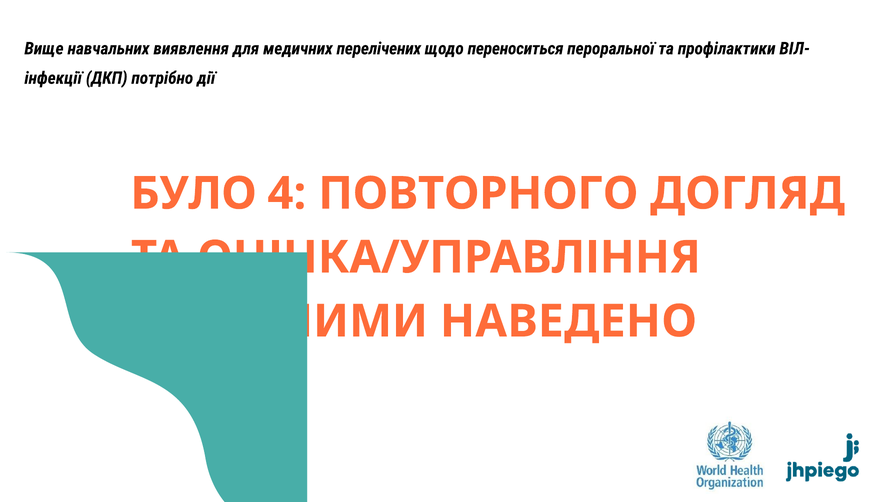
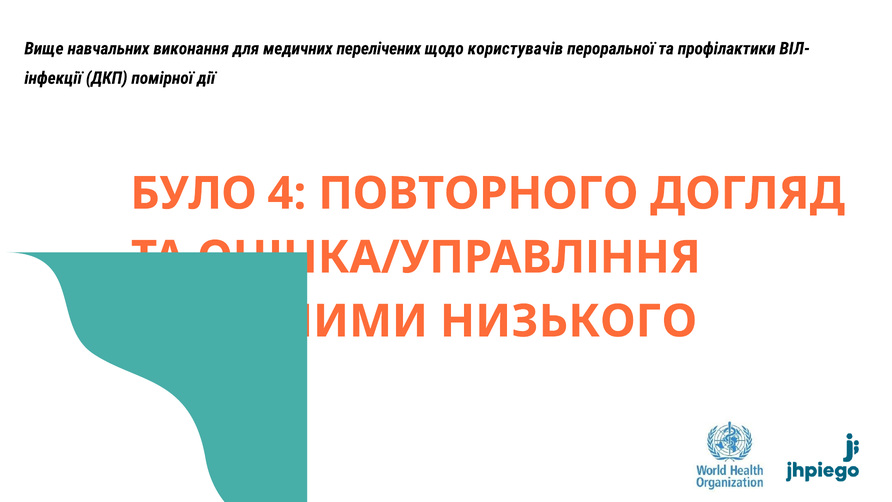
виявлення: виявлення -> виконання
переноситься: переноситься -> користувачів
потрібно: потрібно -> помірної
НАВЕДЕНО: НАВЕДЕНО -> НИЗЬКОГО
